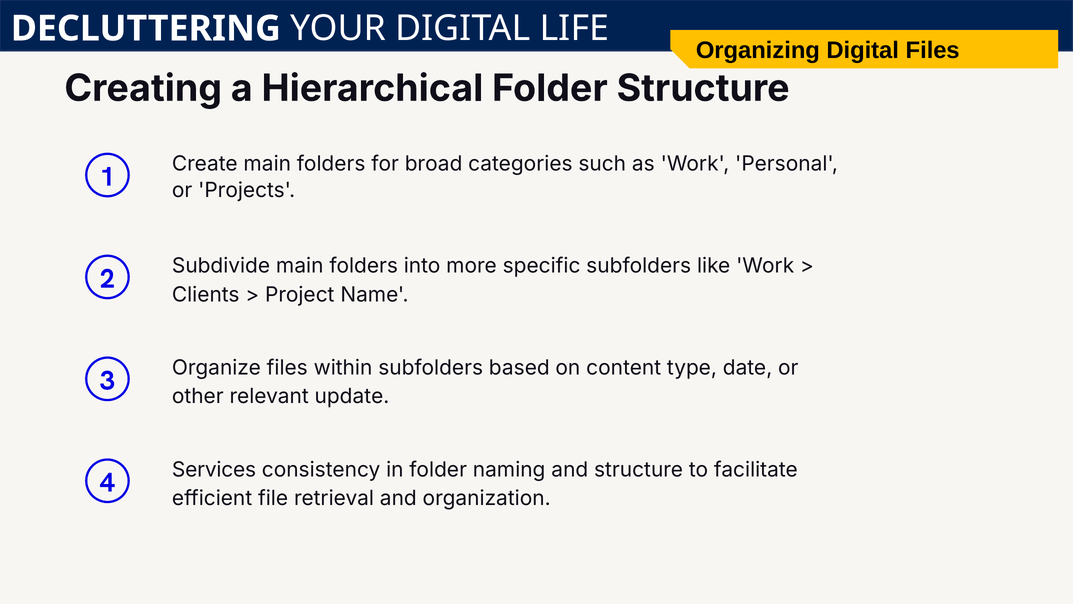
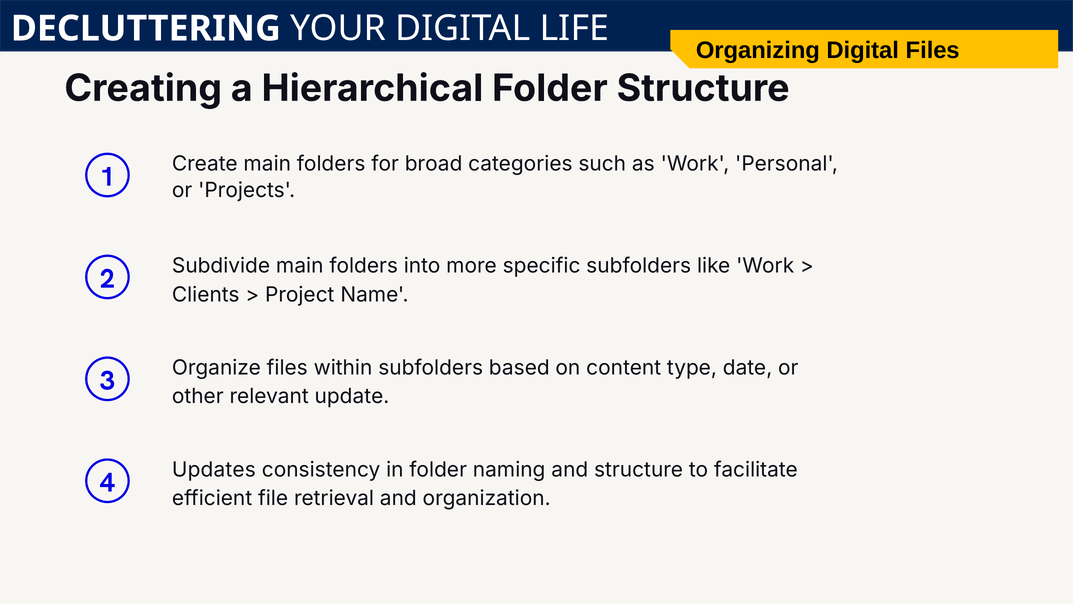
Services: Services -> Updates
